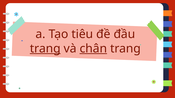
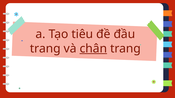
trang at (45, 49) underline: present -> none
